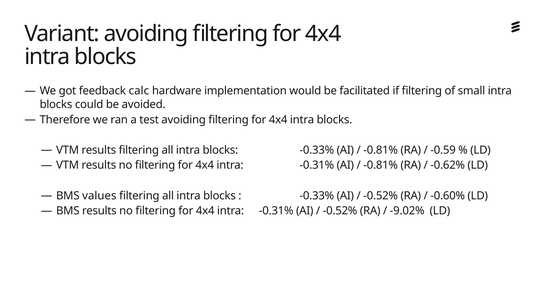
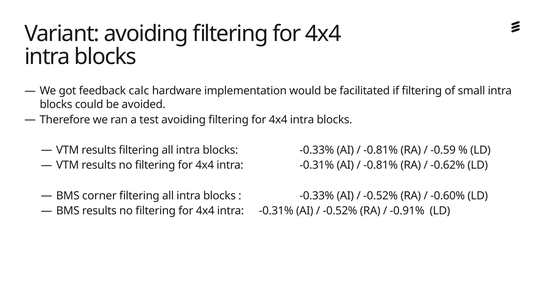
values: values -> corner
-9.02%: -9.02% -> -0.91%
